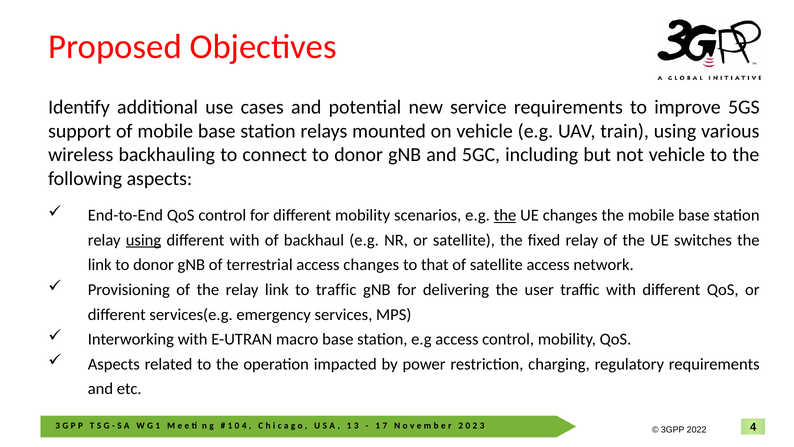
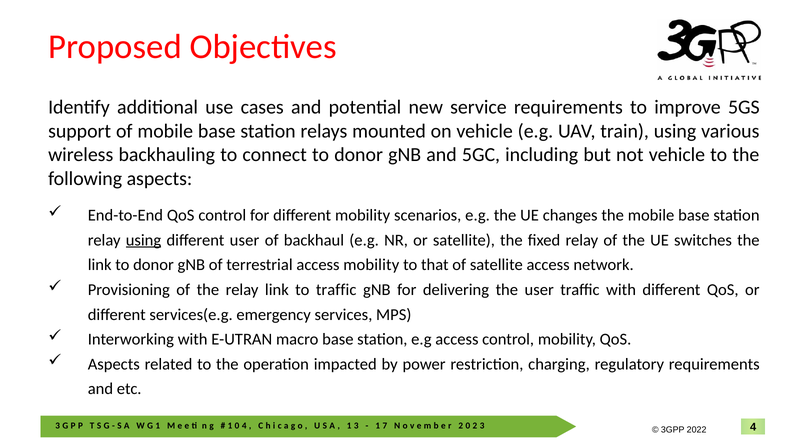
the at (505, 215) underline: present -> none
different with: with -> user
access changes: changes -> mobility
